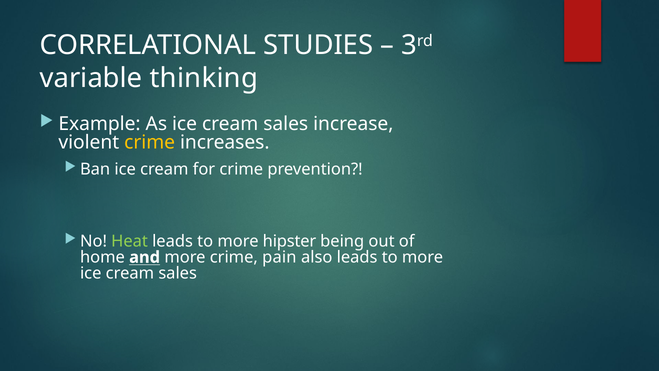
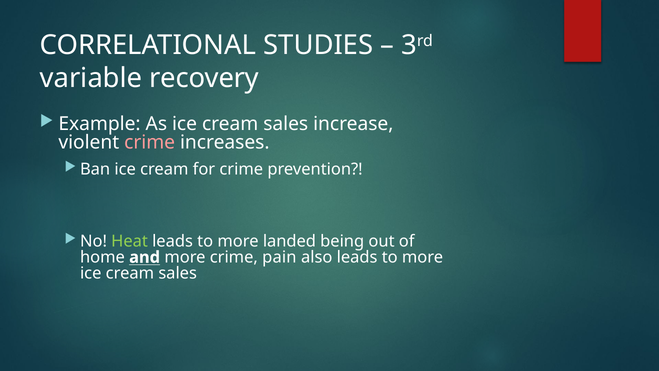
thinking: thinking -> recovery
crime at (150, 142) colour: yellow -> pink
hipster: hipster -> landed
